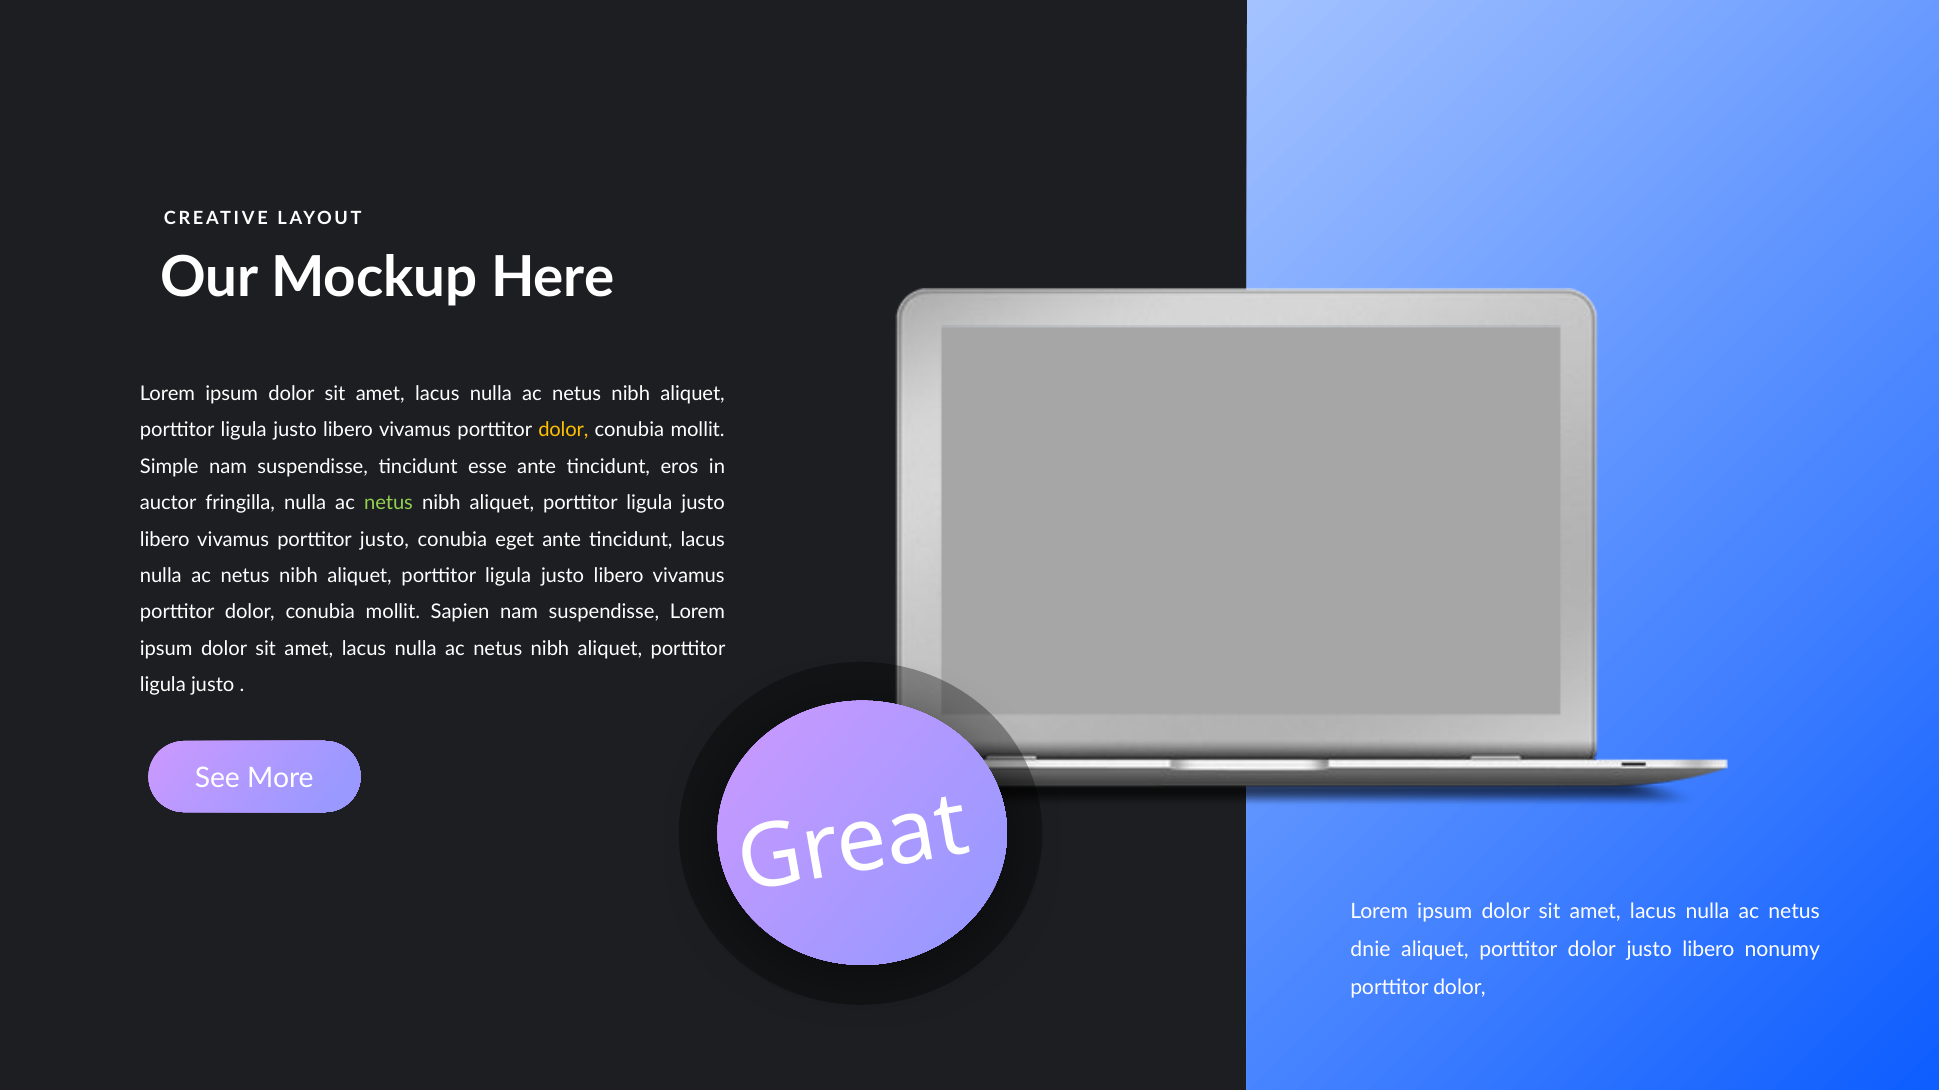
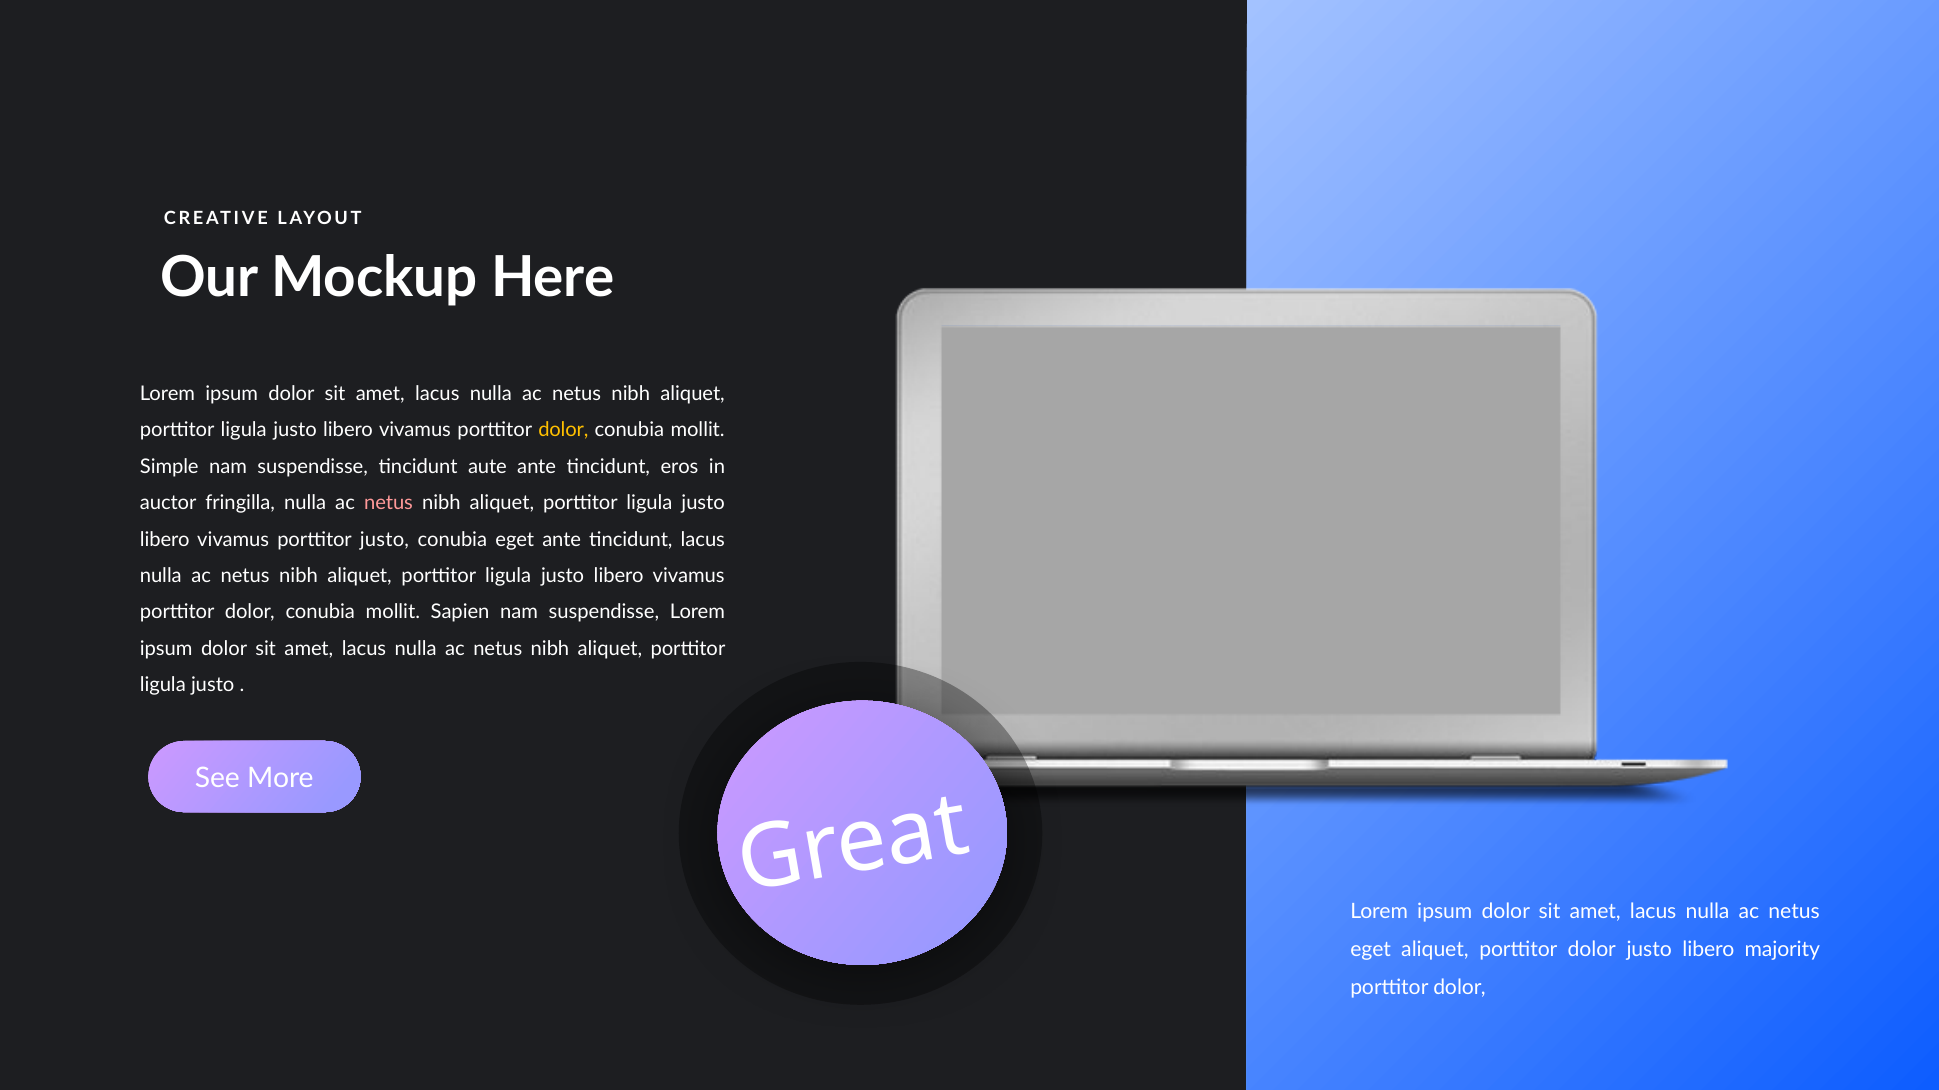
esse: esse -> aute
netus at (389, 503) colour: light green -> pink
dnie at (1371, 950): dnie -> eget
nonumy: nonumy -> majority
